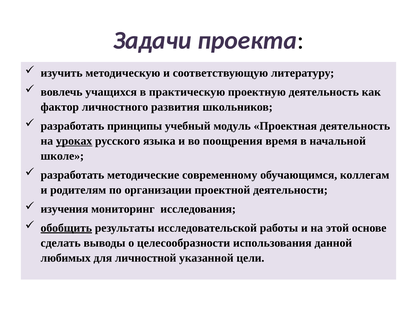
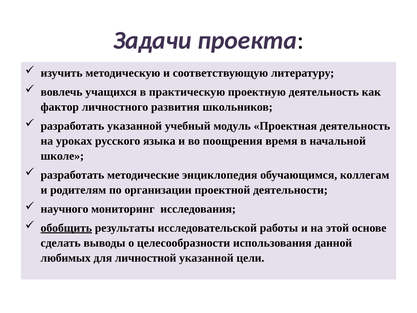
разработать принципы: принципы -> указанной
уроках underline: present -> none
современному: современному -> энциклопедия
изучения: изучения -> научного
